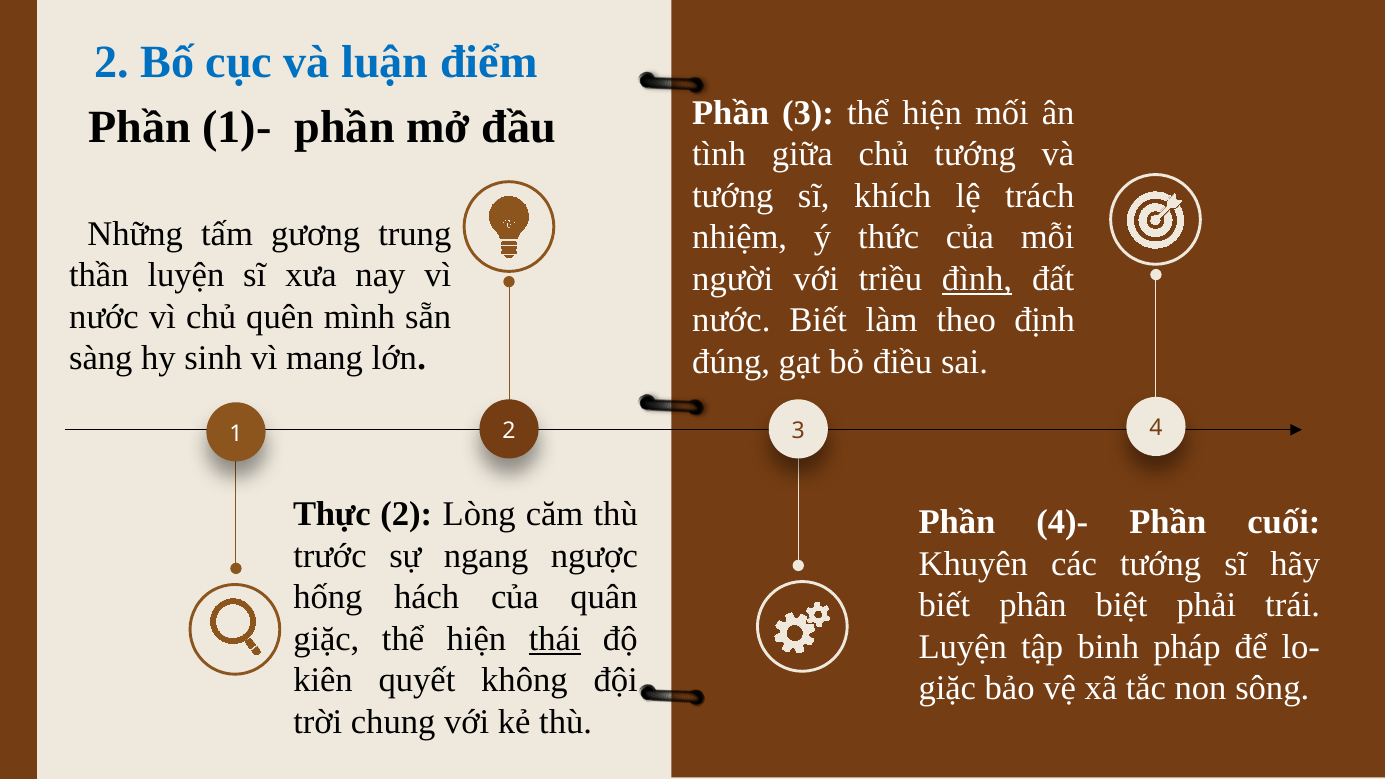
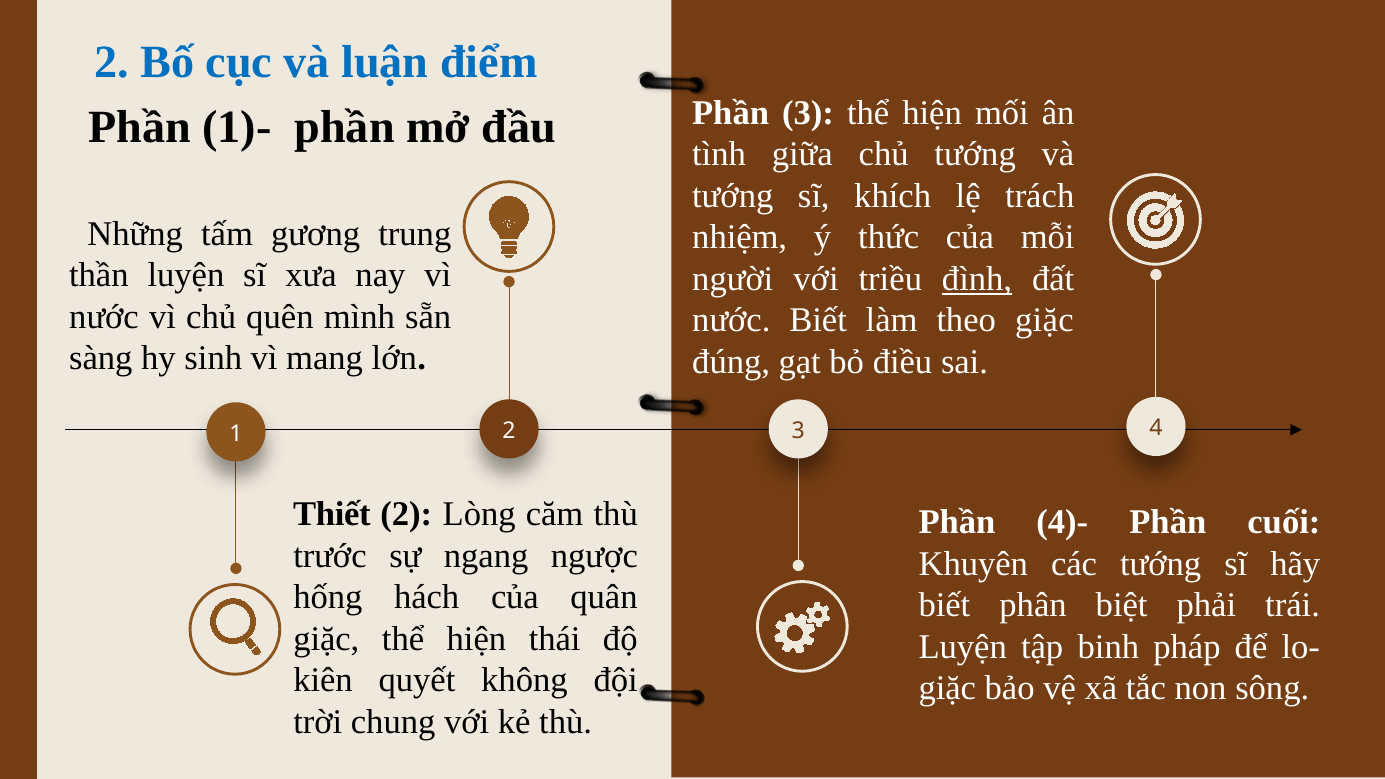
theo định: định -> giặc
Thực: Thực -> Thiết
thái underline: present -> none
